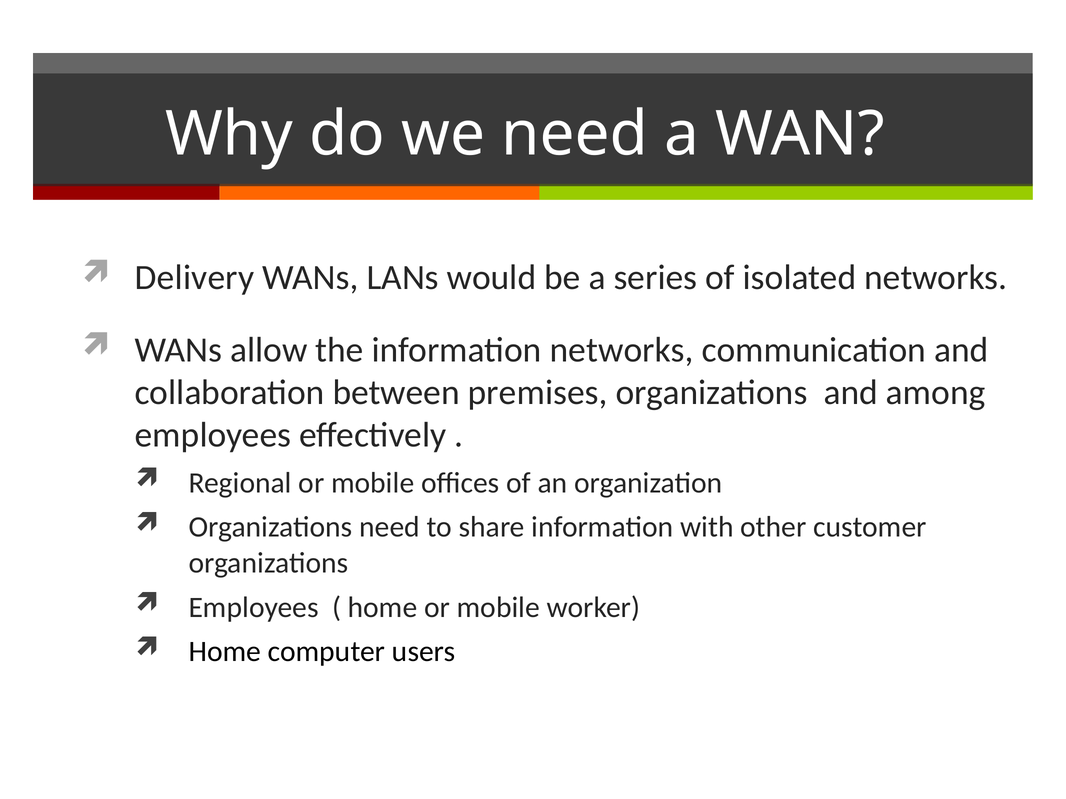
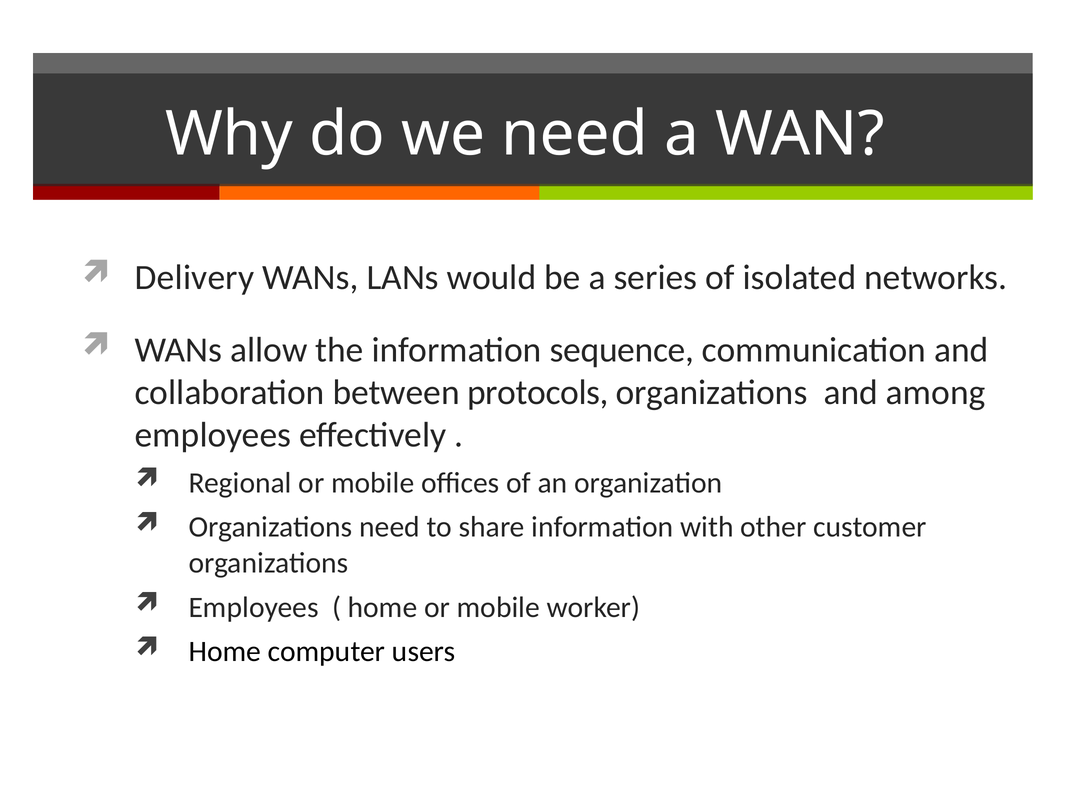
information networks: networks -> sequence
premises: premises -> protocols
